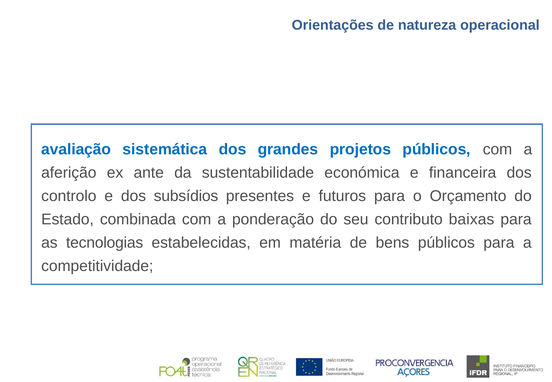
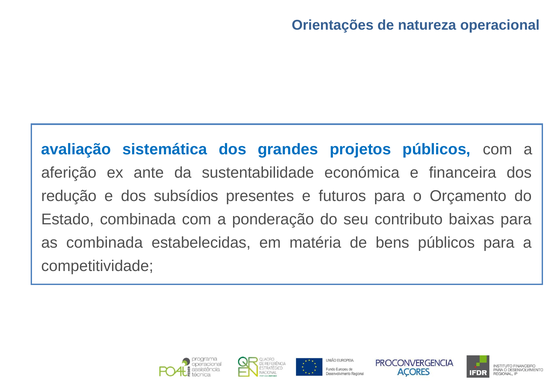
controlo: controlo -> redução
as tecnologias: tecnologias -> combinada
